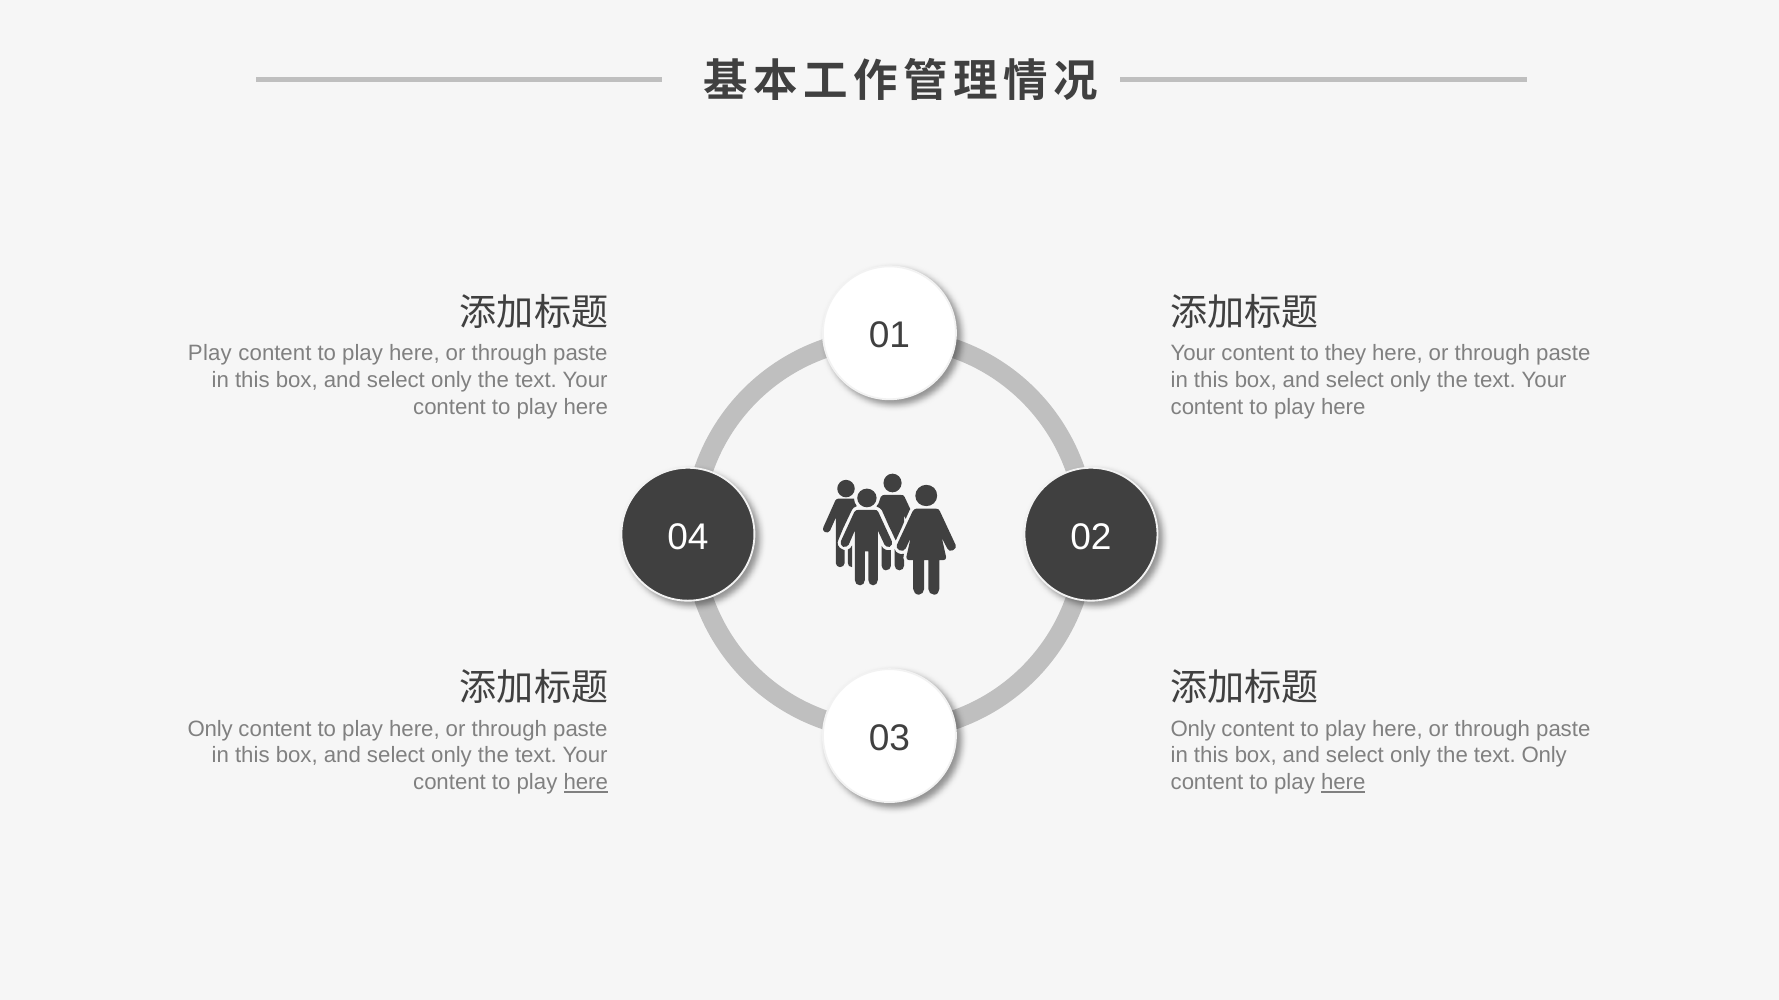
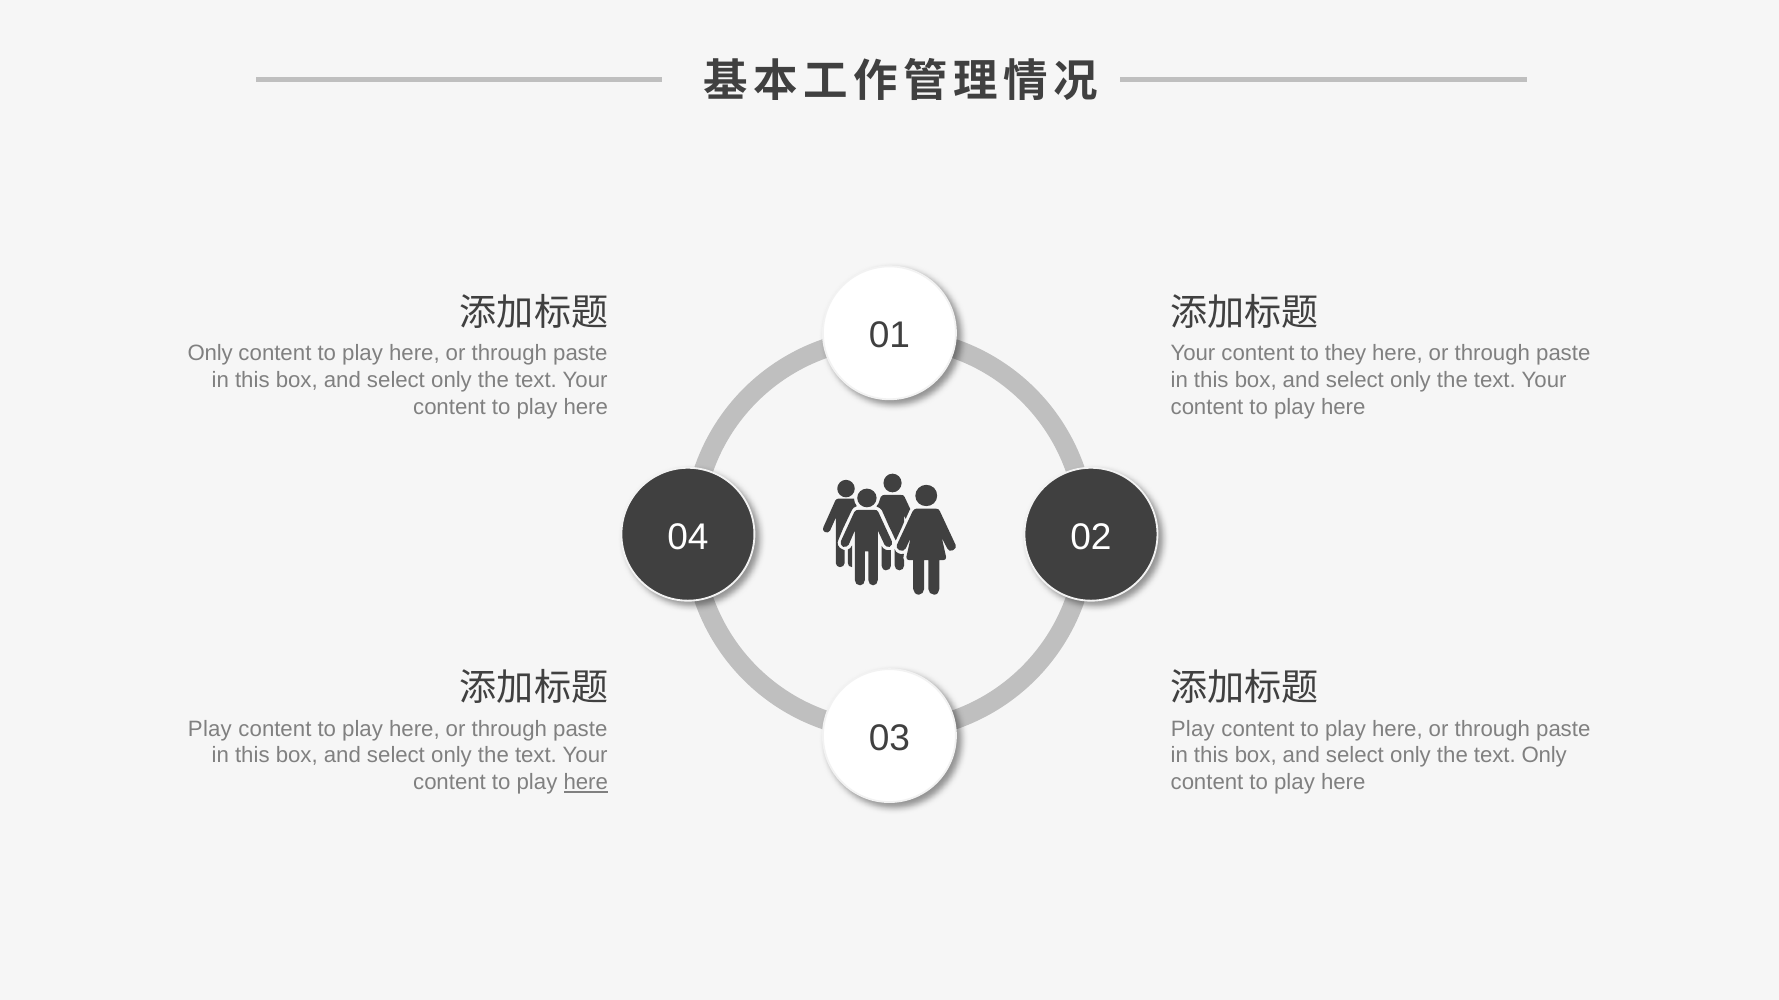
Play at (210, 354): Play -> Only
Only at (210, 729): Only -> Play
Only at (1193, 729): Only -> Play
here at (1343, 783) underline: present -> none
